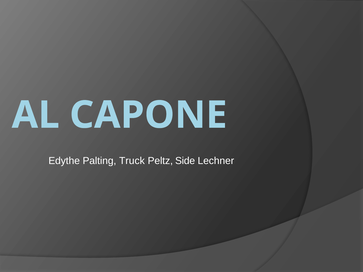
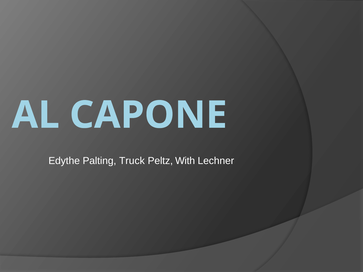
Side: Side -> With
